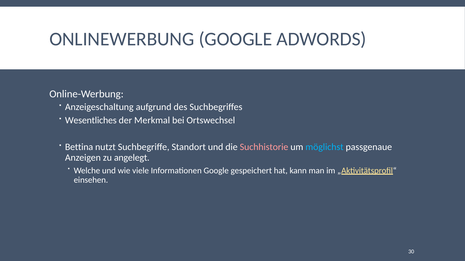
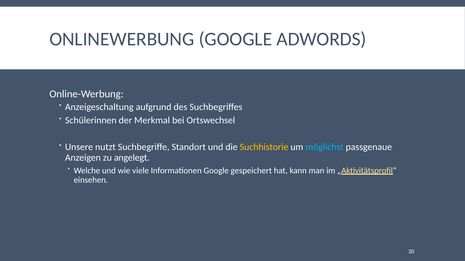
Wesentliches: Wesentliches -> Schülerinnen
Bettina: Bettina -> Unsere
Suchhistorie colour: pink -> yellow
